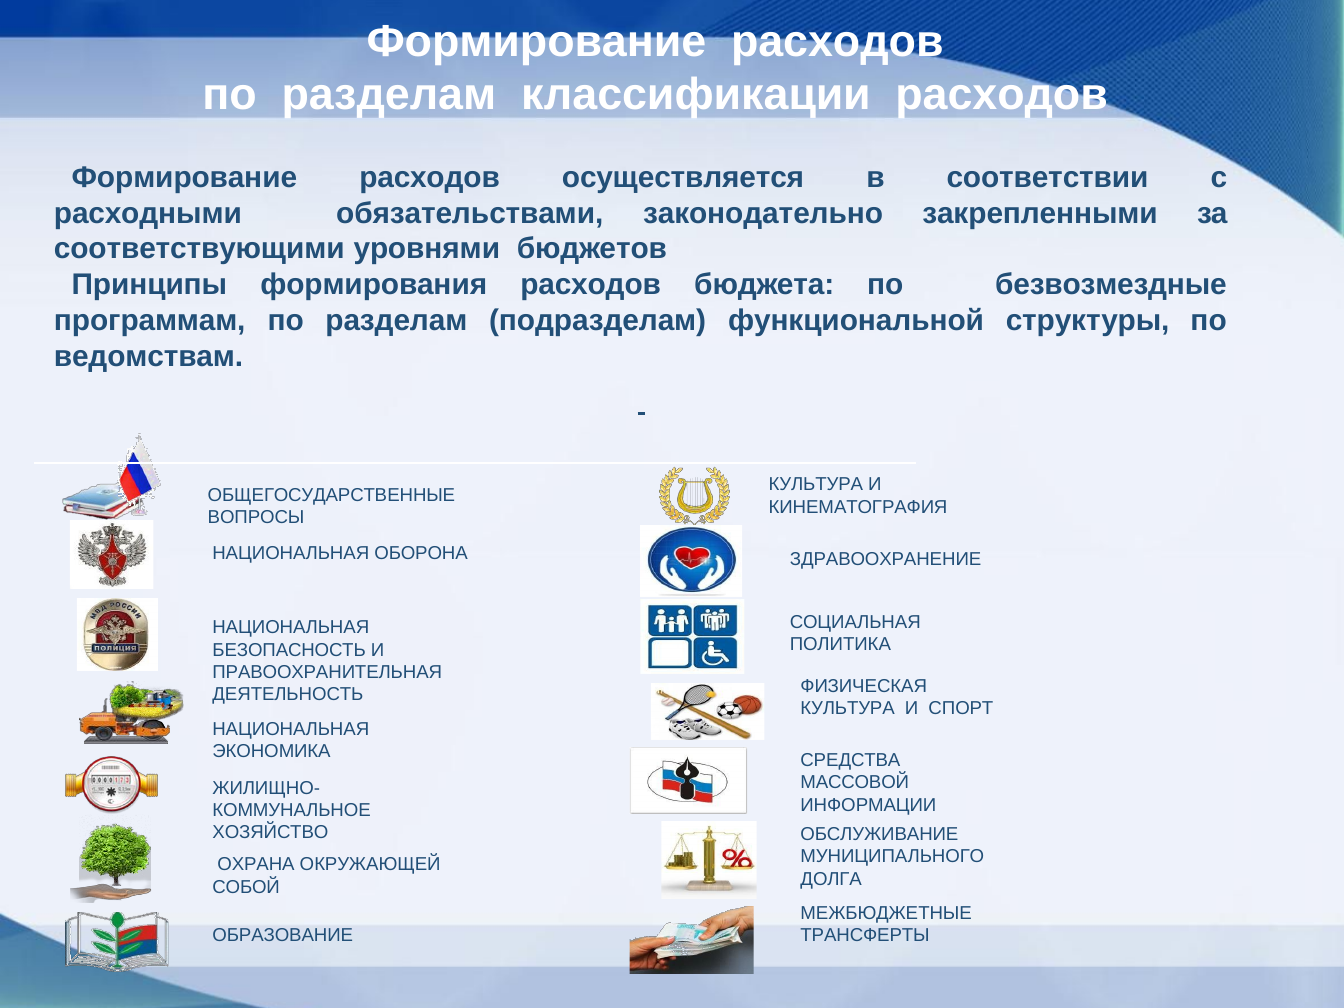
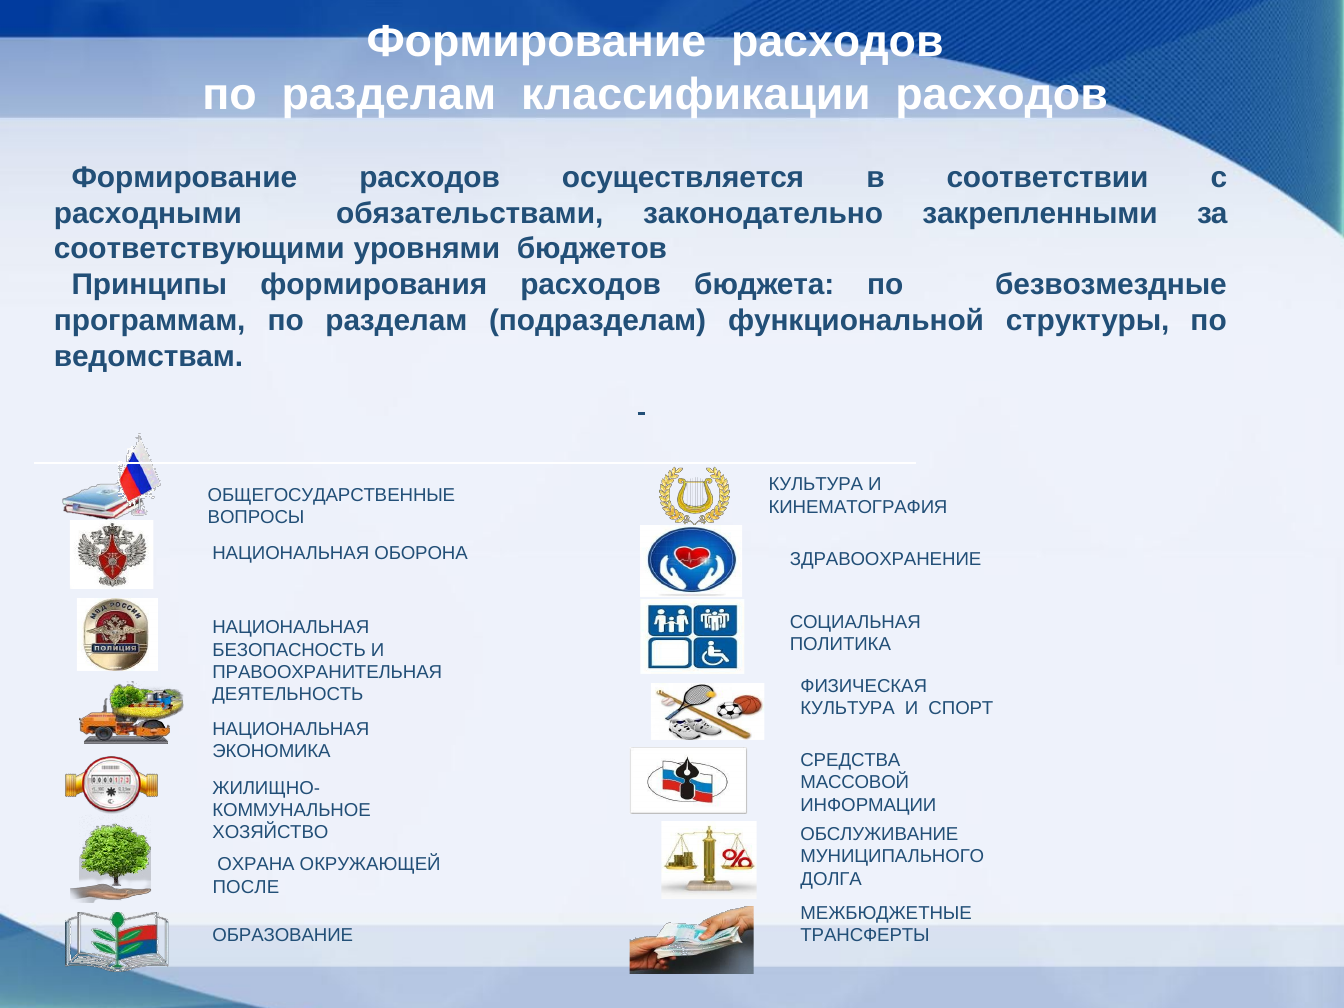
СОБОЙ: СОБОЙ -> ПОСЛЕ
